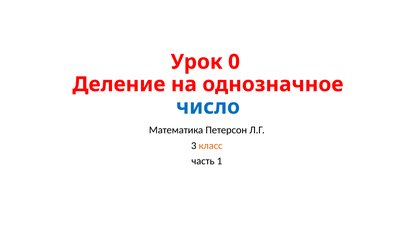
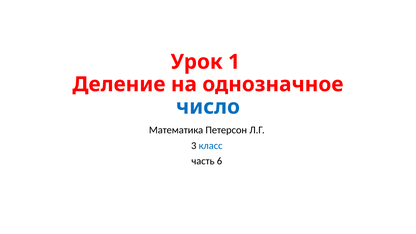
0: 0 -> 1
класс colour: orange -> blue
1: 1 -> 6
